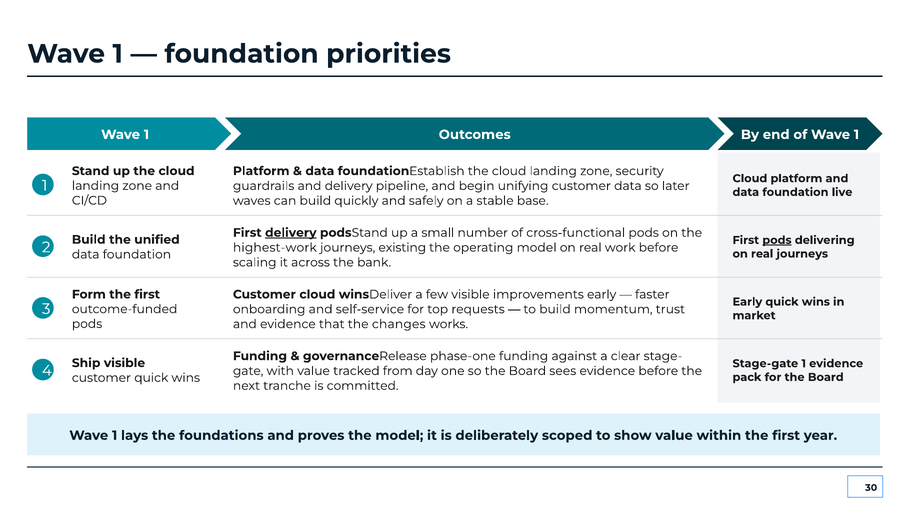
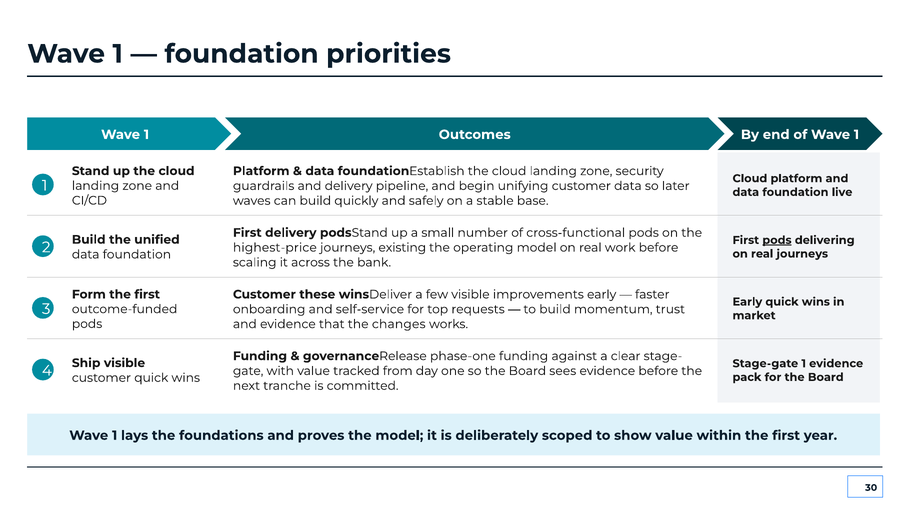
delivery at (291, 233) underline: present -> none
highest-work: highest-work -> highest-price
Customer cloud: cloud -> these
